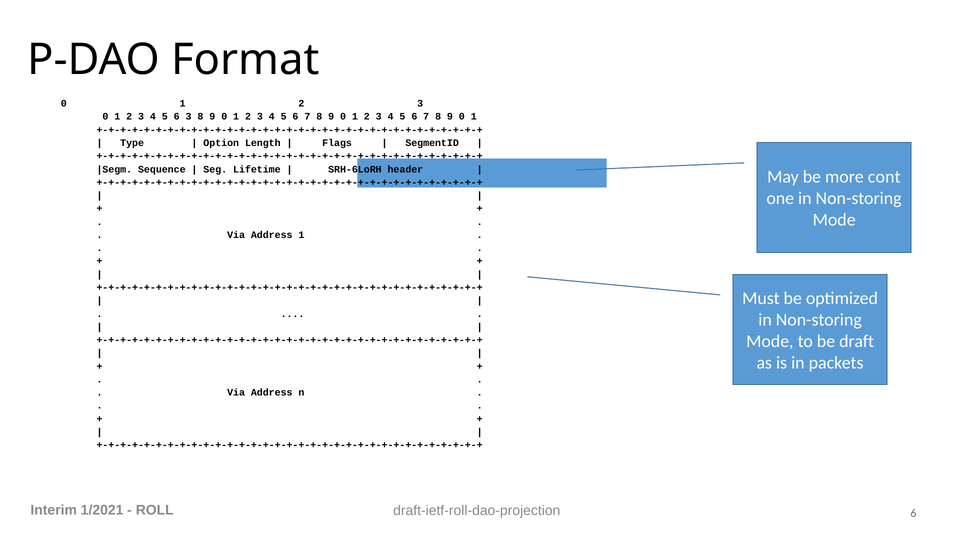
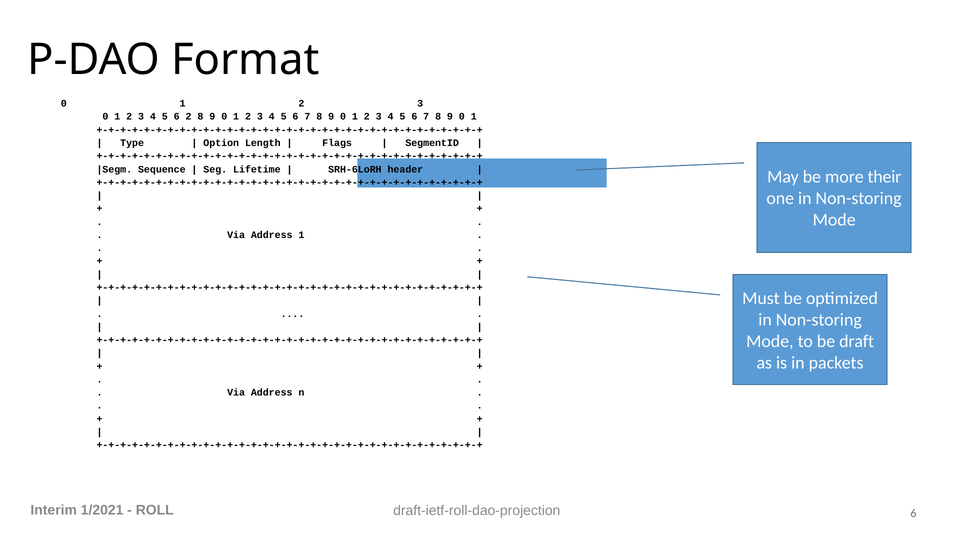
6 3: 3 -> 2
cont: cont -> their
